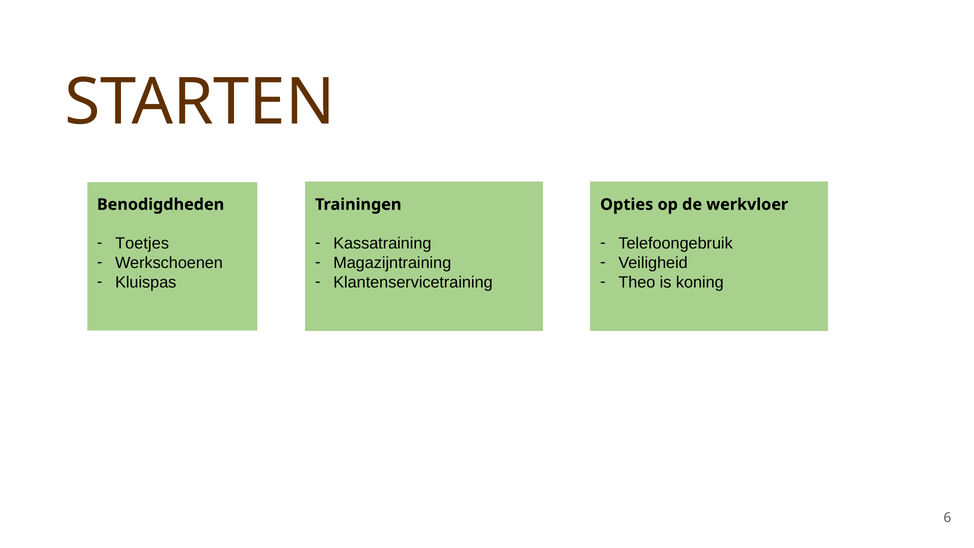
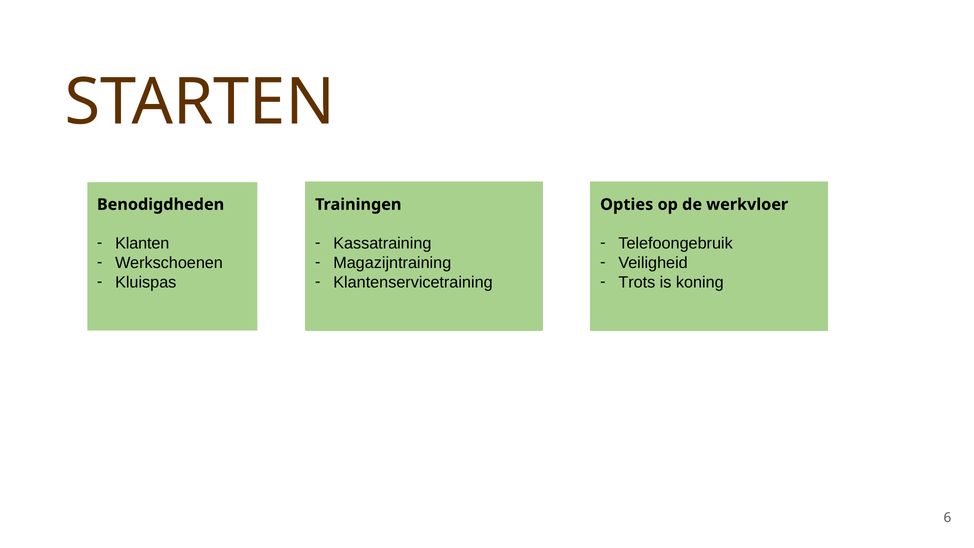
Toetjes: Toetjes -> Klanten
Theo: Theo -> Trots
